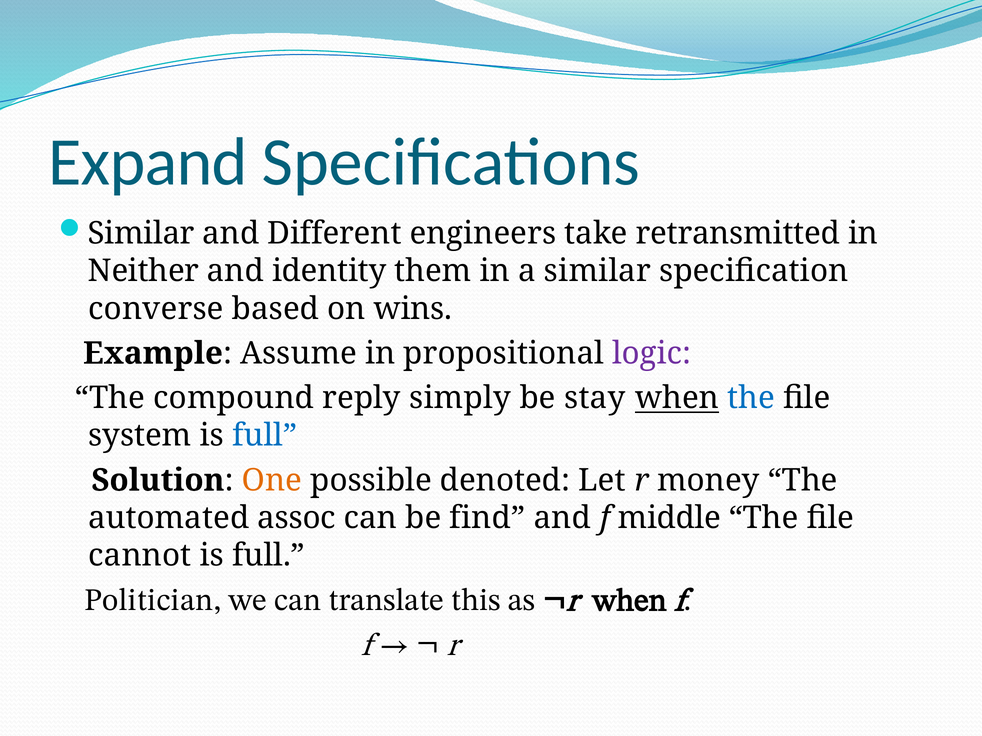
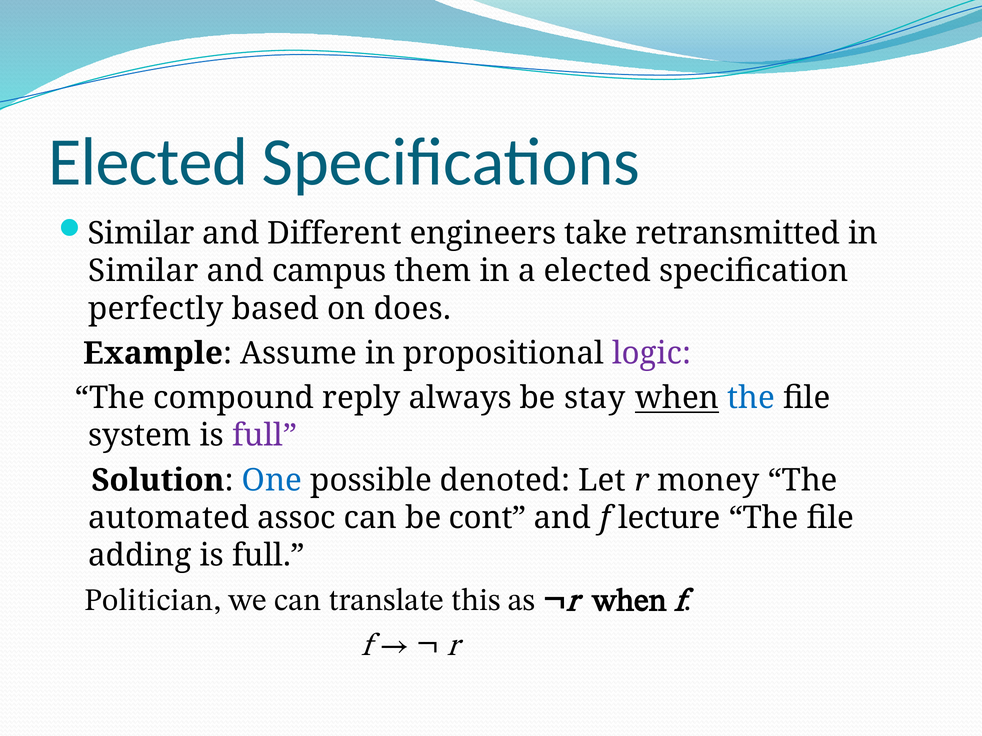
Expand at (148, 162): Expand -> Elected
Neither at (144, 271): Neither -> Similar
identity: identity -> campus
a similar: similar -> elected
converse: converse -> perfectly
wins: wins -> does
simply: simply -> always
full at (265, 436) colour: blue -> purple
One colour: orange -> blue
find: find -> cont
middle: middle -> lecture
cannot: cannot -> adding
